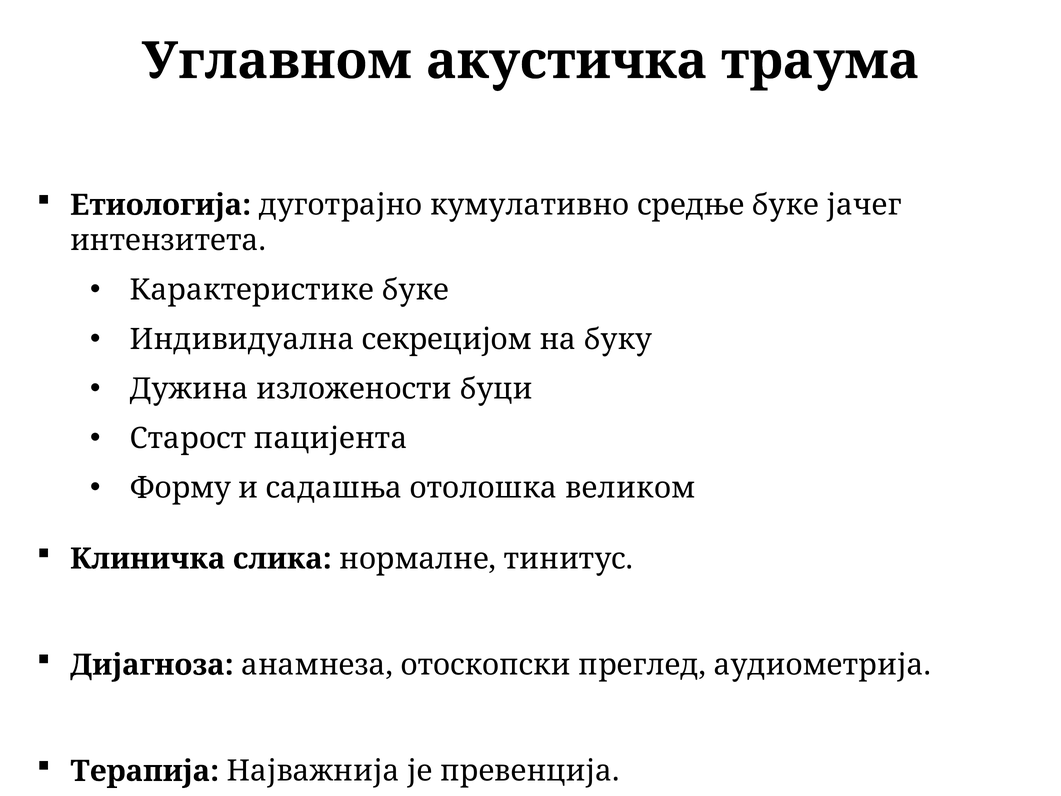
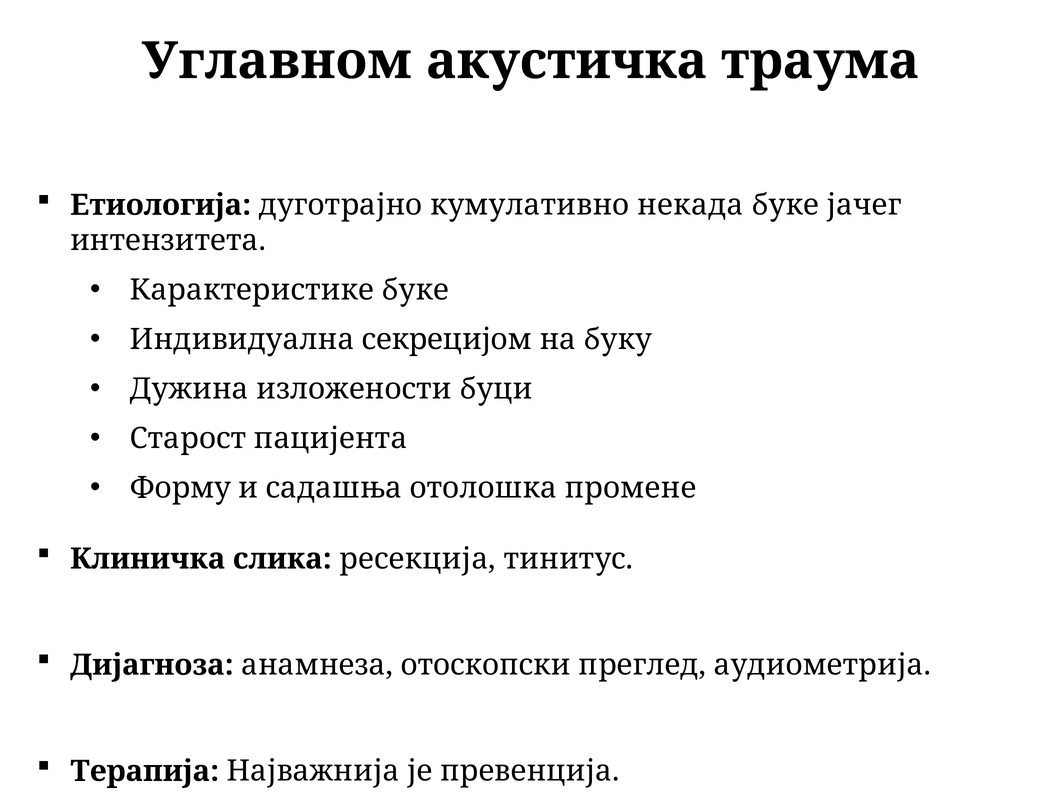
средње: средње -> некада
великом: великом -> промене
нормалне: нормалне -> ресекција
